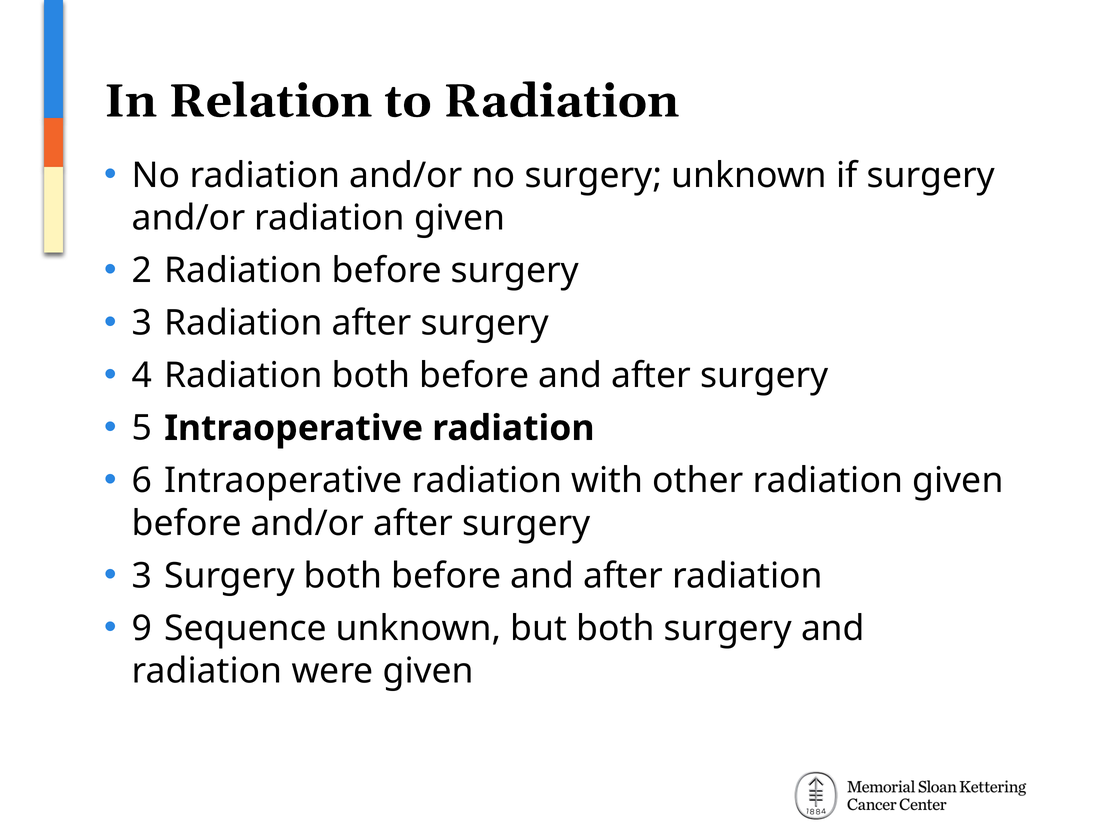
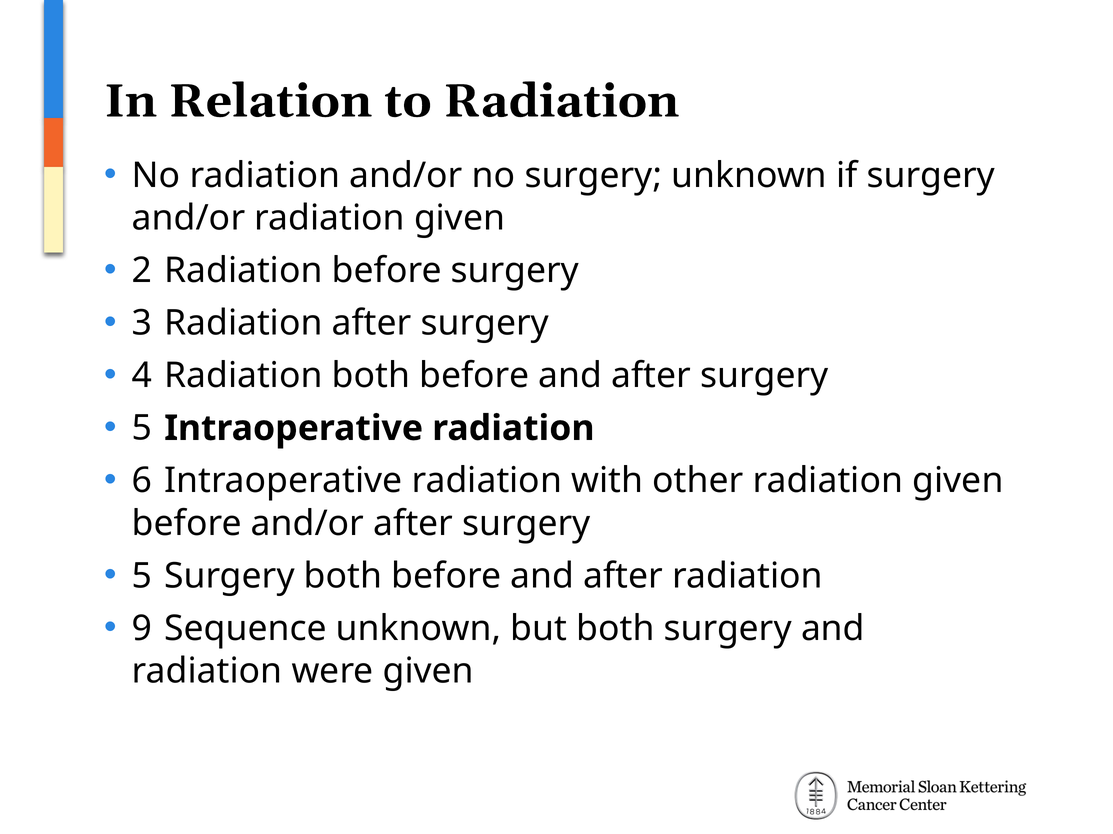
3 at (142, 576): 3 -> 5
